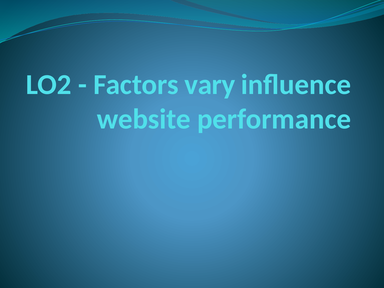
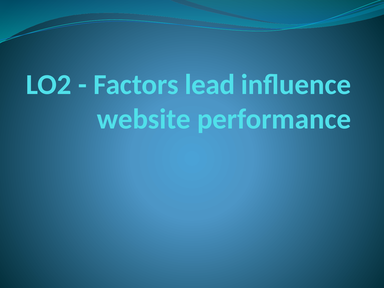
vary: vary -> lead
